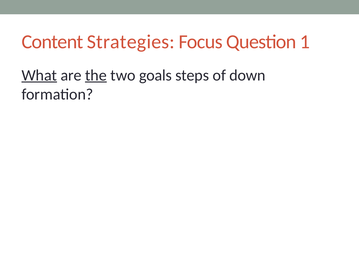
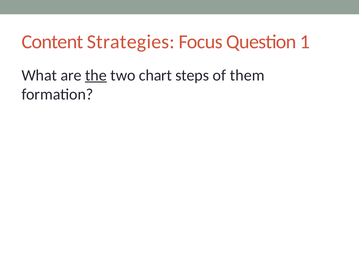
What underline: present -> none
goals: goals -> chart
down: down -> them
